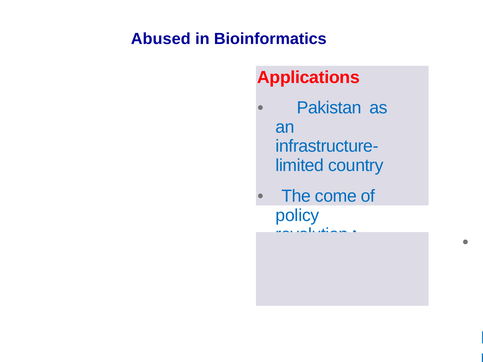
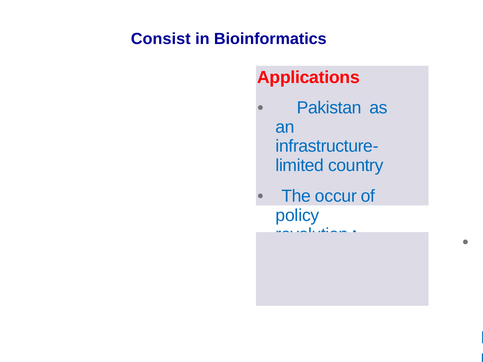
Abused: Abused -> Consist
come: come -> occur
